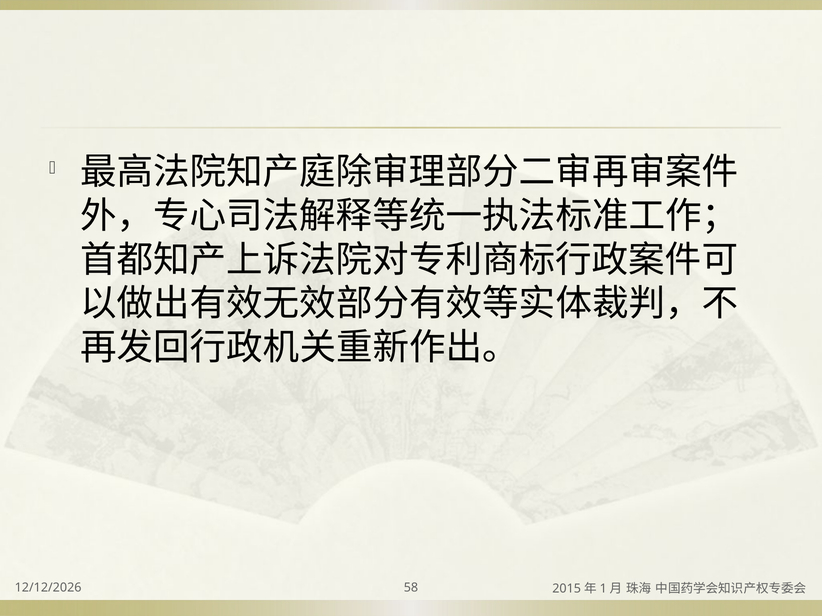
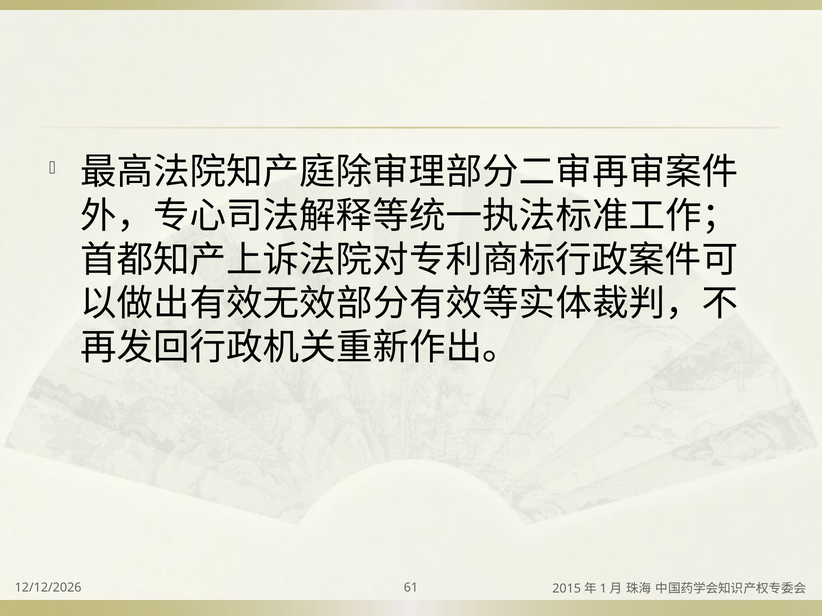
58: 58 -> 61
